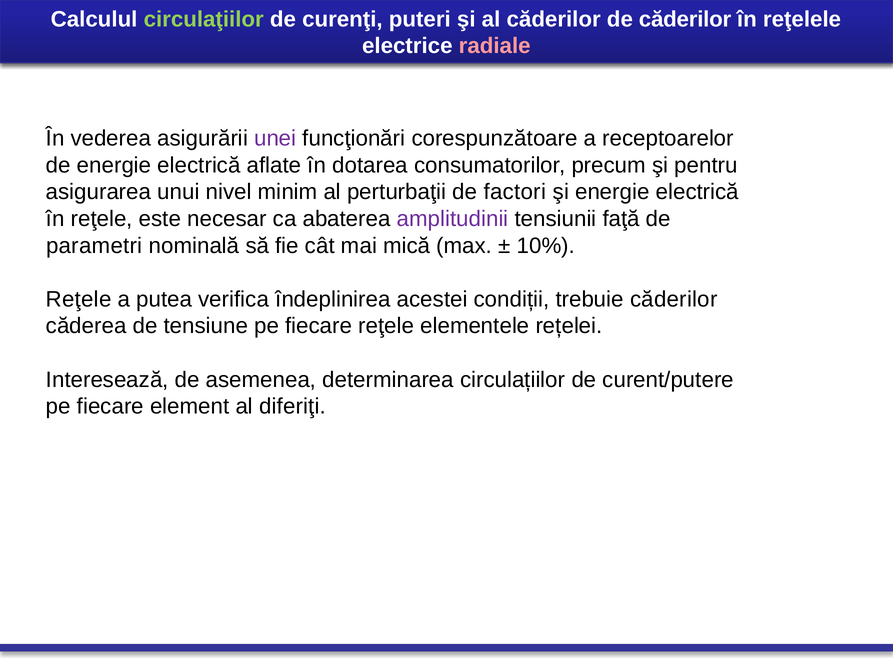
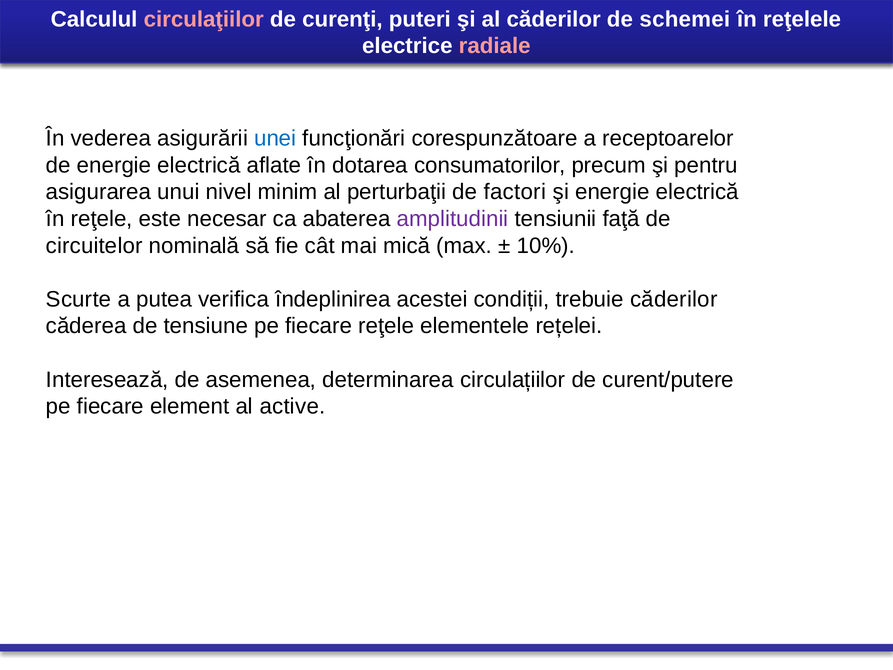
circulaţiilor colour: light green -> pink
de căderilor: căderilor -> schemei
unei colour: purple -> blue
parametri: parametri -> circuitelor
Reţele at (79, 299): Reţele -> Scurte
diferiţi: diferiţi -> active
